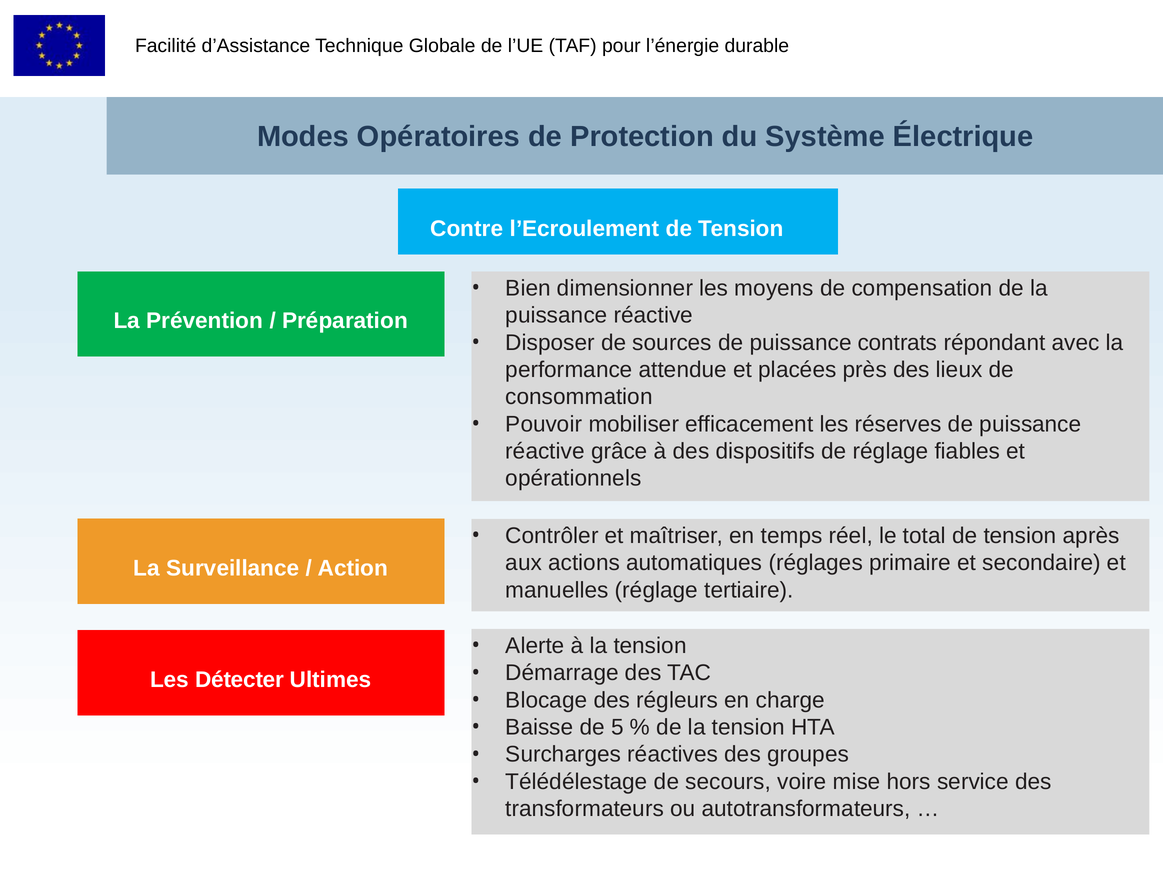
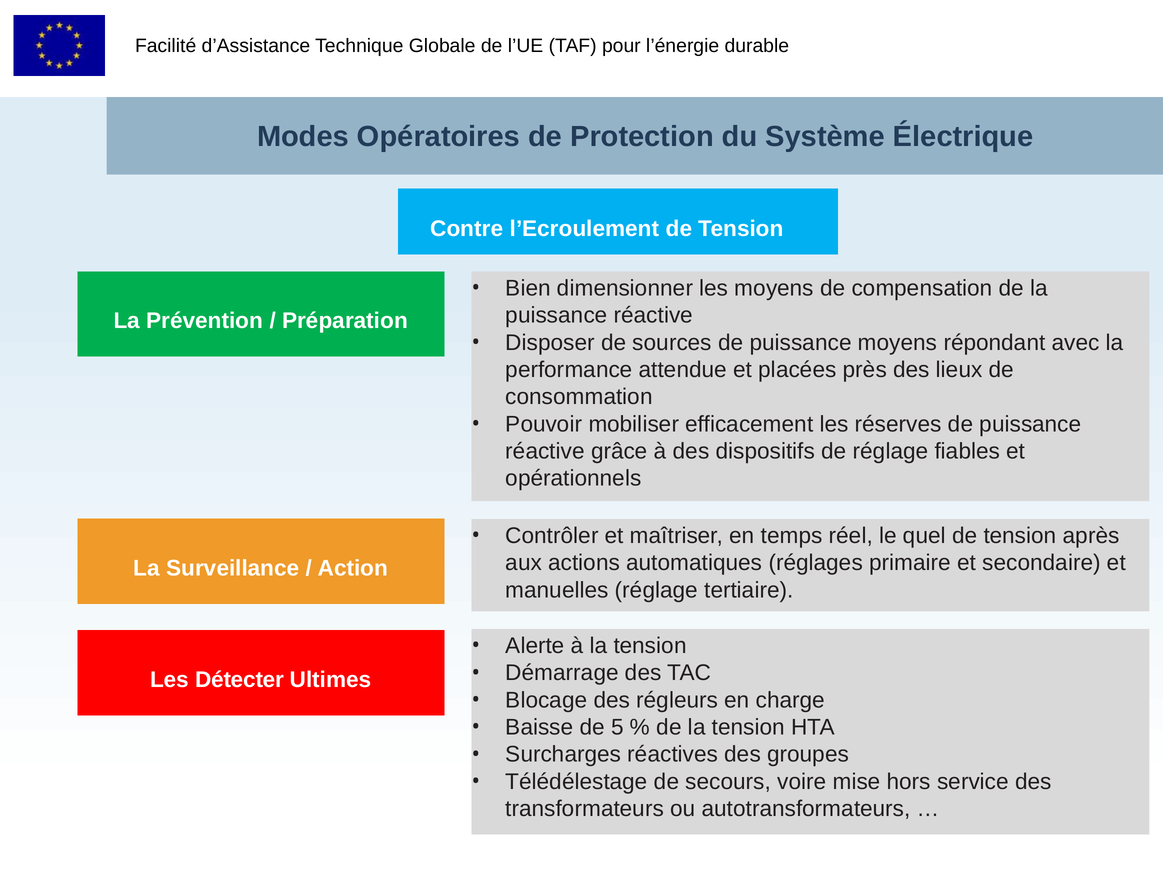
puissance contrats: contrats -> moyens
total: total -> quel
